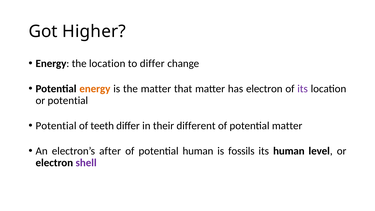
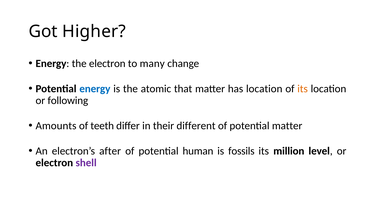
the location: location -> electron
to differ: differ -> many
energy at (95, 89) colour: orange -> blue
the matter: matter -> atomic
has electron: electron -> location
its at (303, 89) colour: purple -> orange
or potential: potential -> following
Potential at (56, 126): Potential -> Amounts
its human: human -> million
